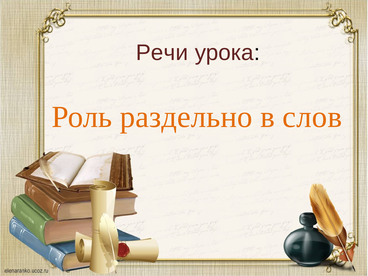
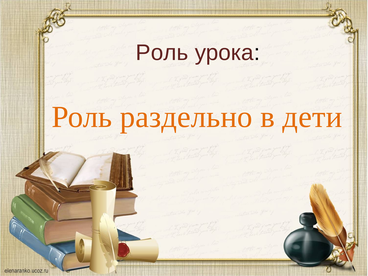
Речи at (162, 53): Речи -> Роль
слов: слов -> дети
